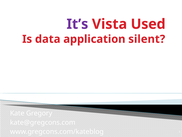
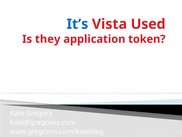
It’s colour: purple -> blue
data: data -> they
silent: silent -> token
